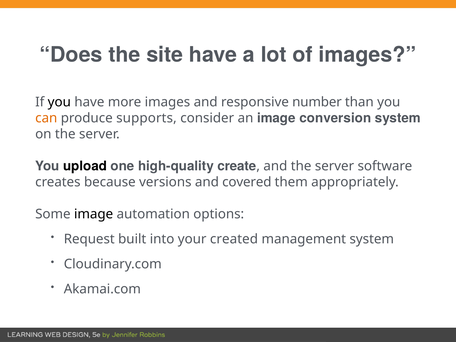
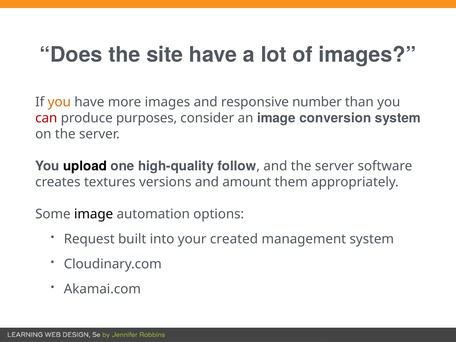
you at (59, 102) colour: black -> orange
can colour: orange -> red
supports: supports -> purposes
create: create -> follow
because: because -> textures
covered: covered -> amount
